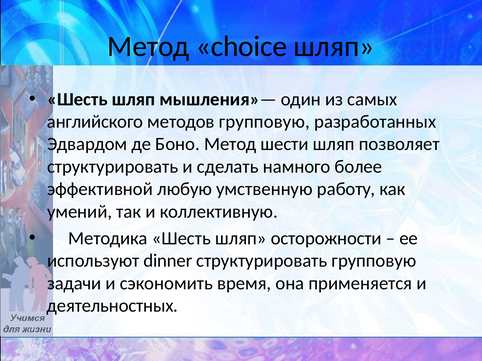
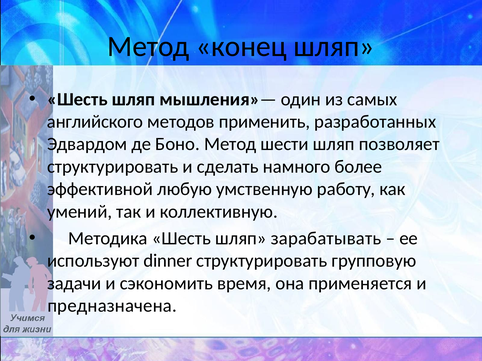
choice: choice -> конец
методов групповую: групповую -> применить
осторожности: осторожности -> зарабатывать
деятельностных: деятельностных -> предназначена
